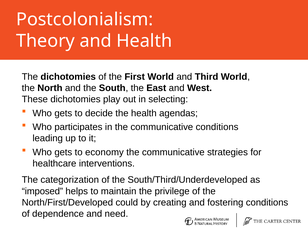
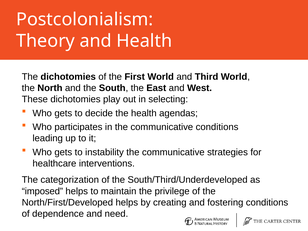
economy: economy -> instability
North/First/Developed could: could -> helps
